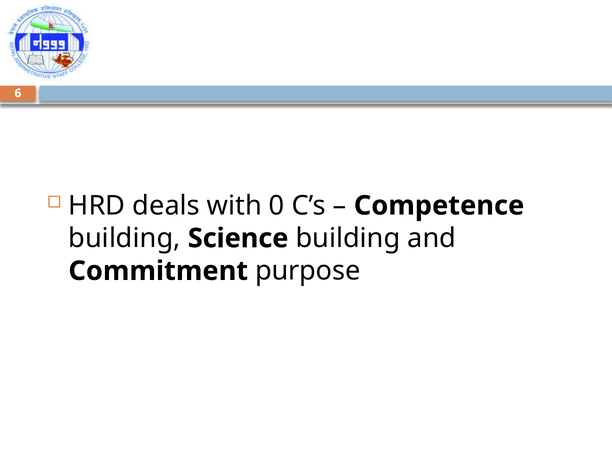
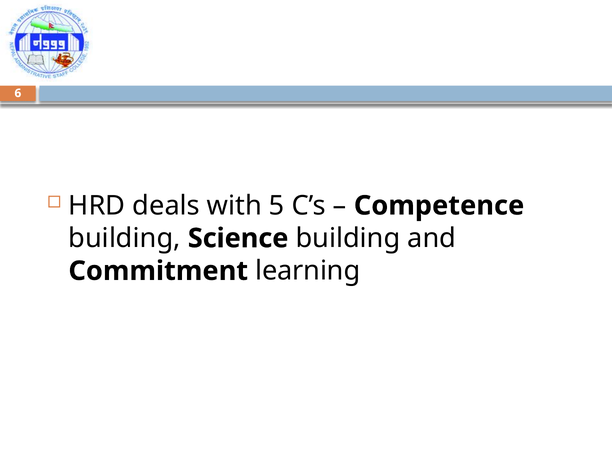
0: 0 -> 5
purpose: purpose -> learning
